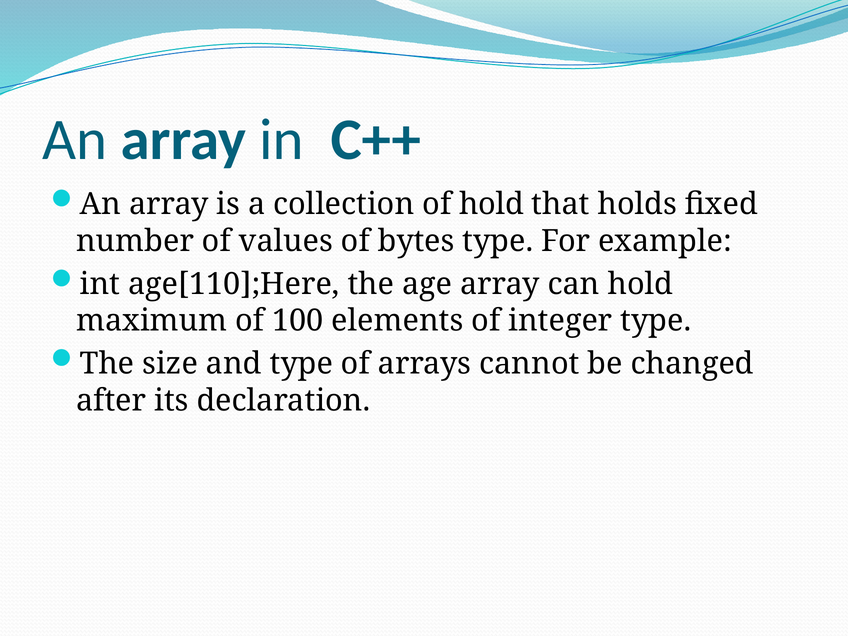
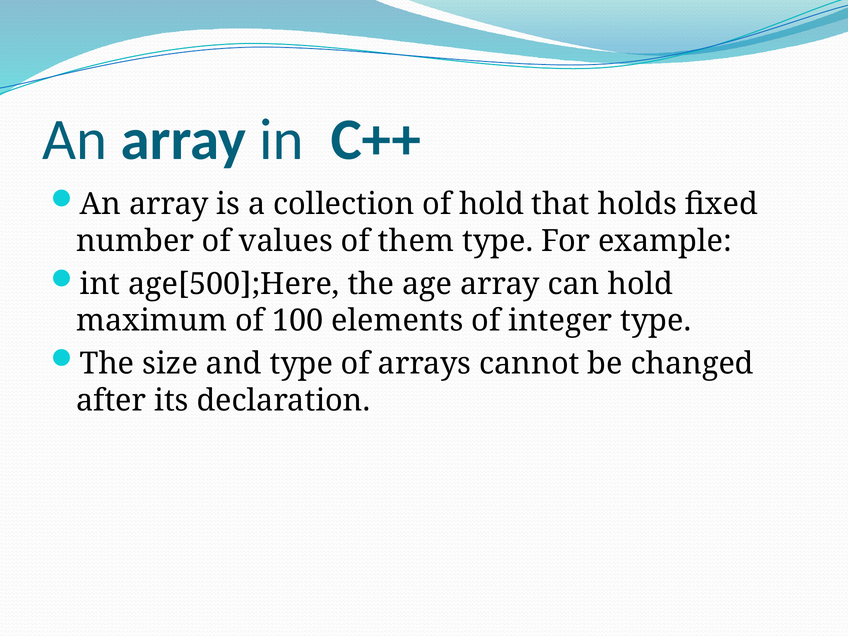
bytes: bytes -> them
age[110];Here: age[110];Here -> age[500];Here
